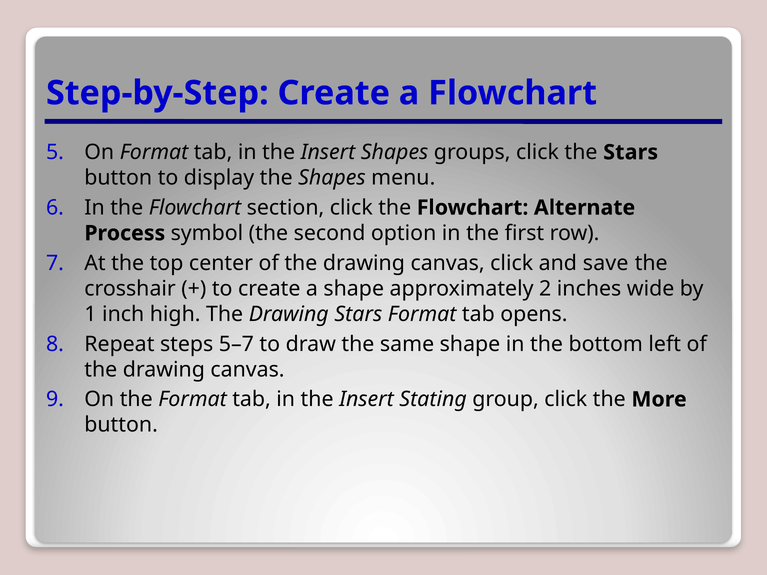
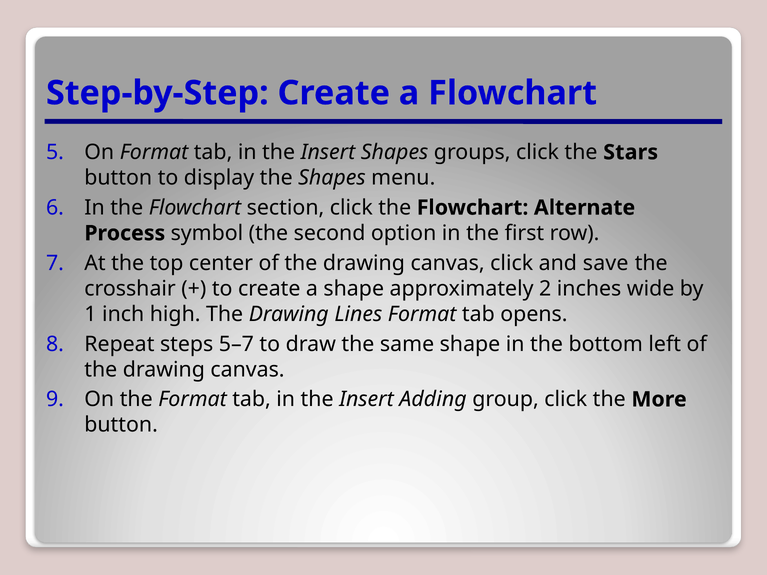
Drawing Stars: Stars -> Lines
Stating: Stating -> Adding
